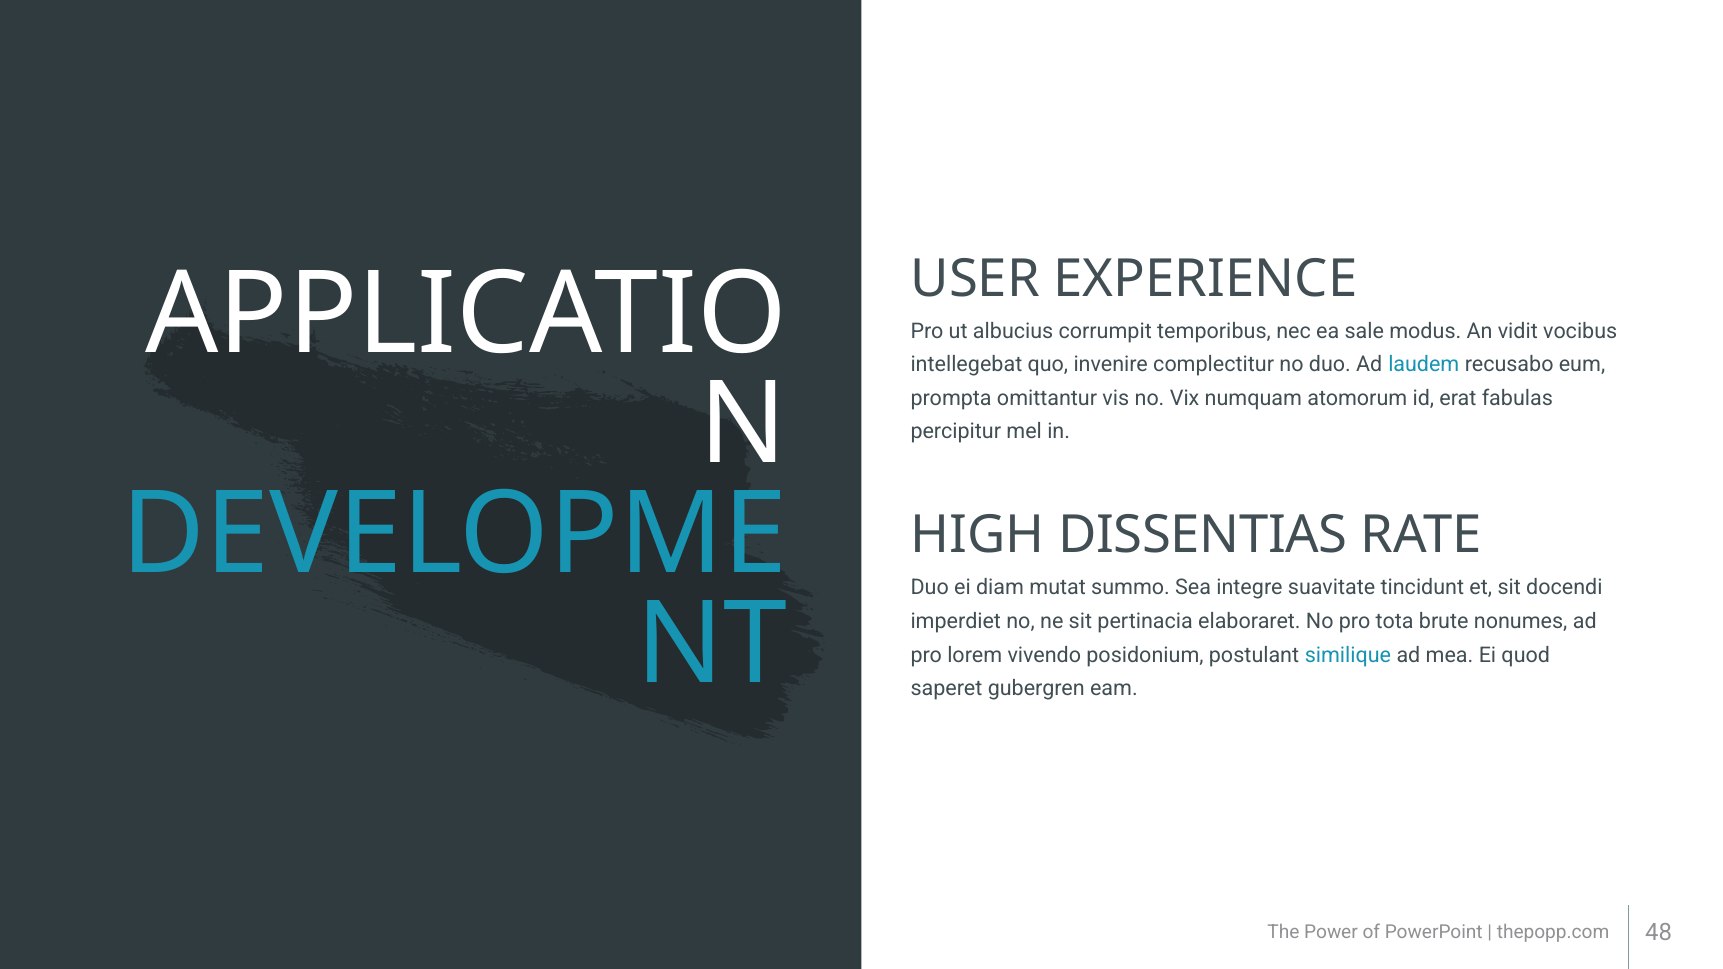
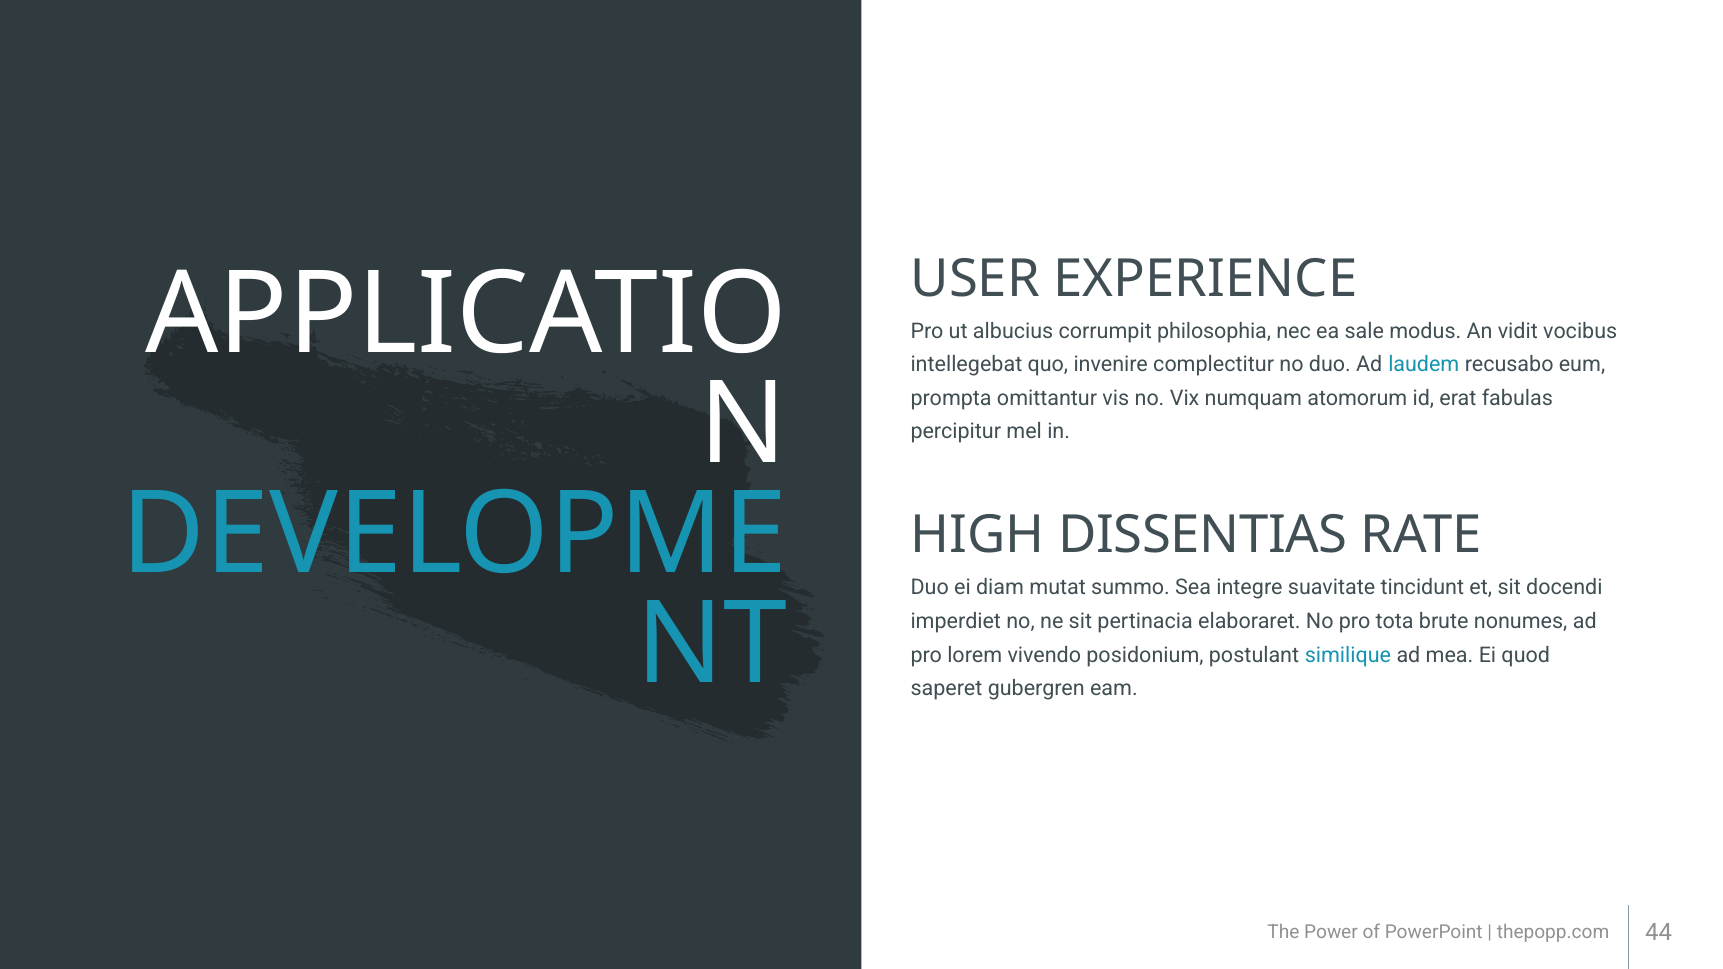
temporibus: temporibus -> philosophia
48: 48 -> 44
